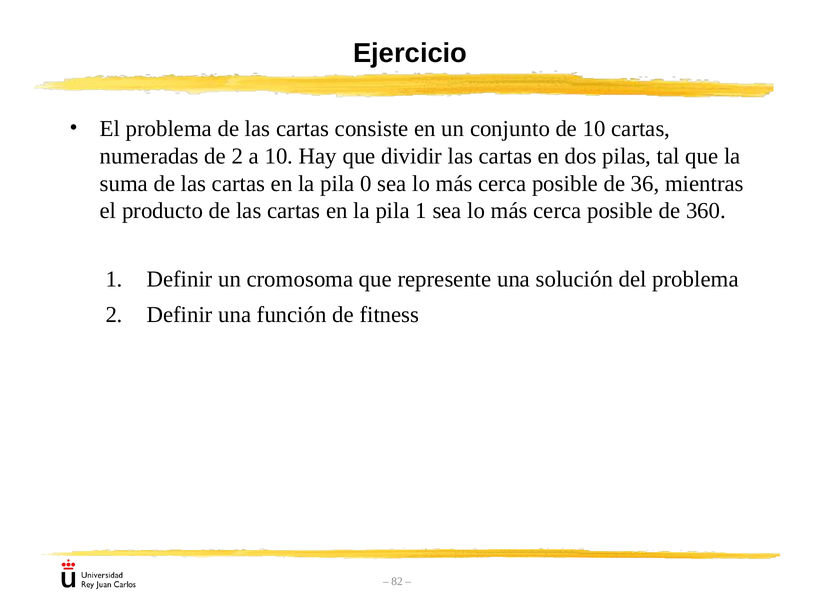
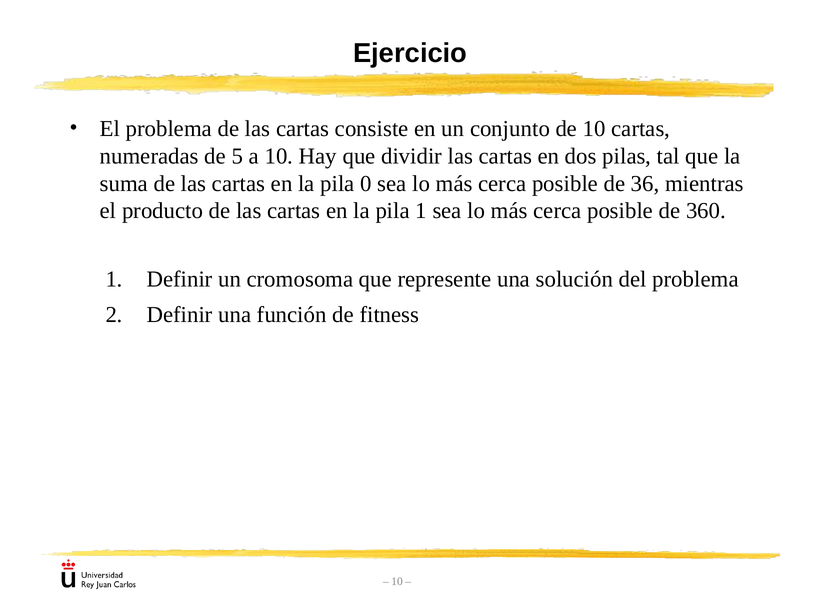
de 2: 2 -> 5
82 at (397, 582): 82 -> 10
